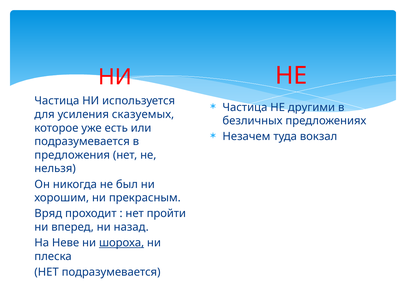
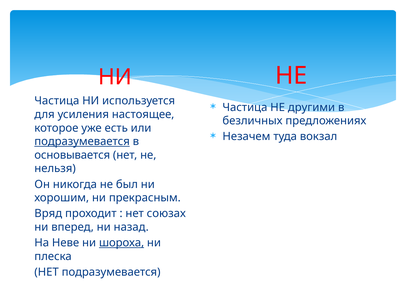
сказуемых: сказуемых -> настоящее
подразумевается at (82, 142) underline: none -> present
предложения: предложения -> основывается
пройти: пройти -> союзах
